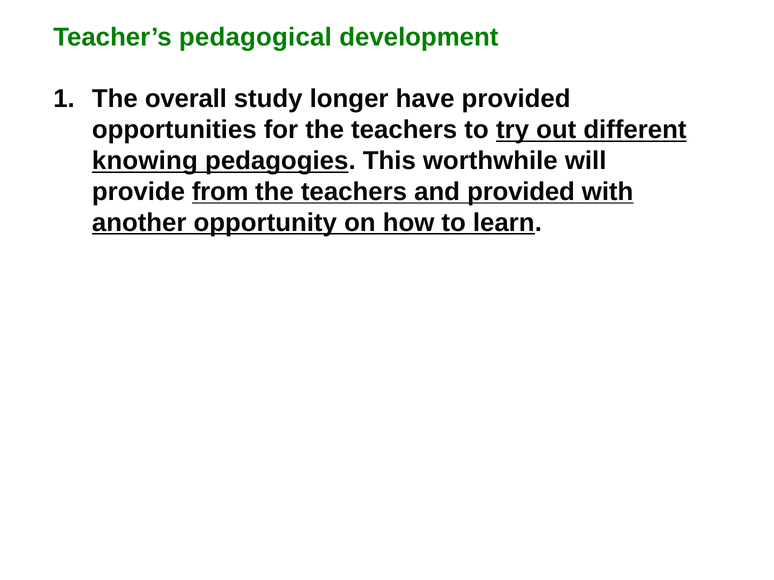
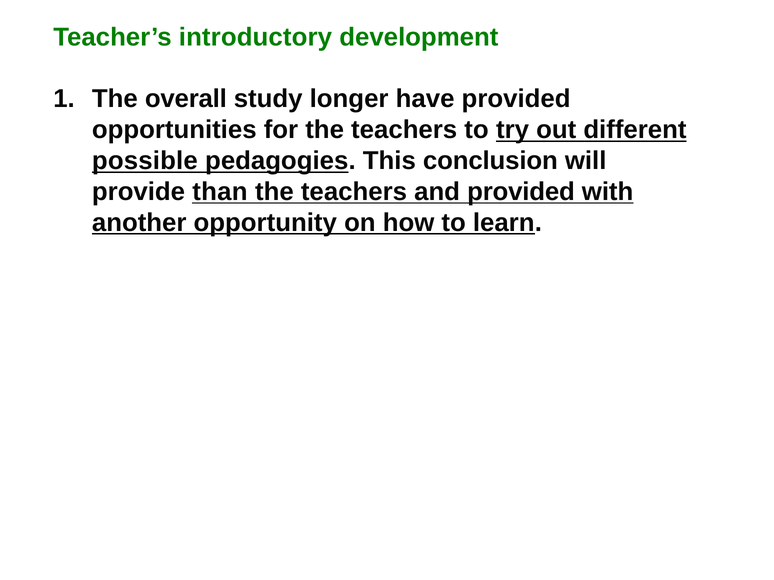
pedagogical: pedagogical -> introductory
knowing: knowing -> possible
worthwhile: worthwhile -> conclusion
from: from -> than
